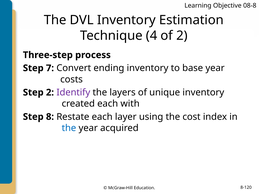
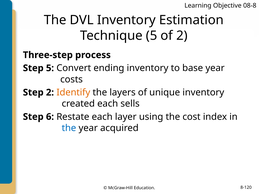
Technique 4: 4 -> 5
Step 7: 7 -> 5
Identify colour: purple -> orange
with: with -> sells
8: 8 -> 6
